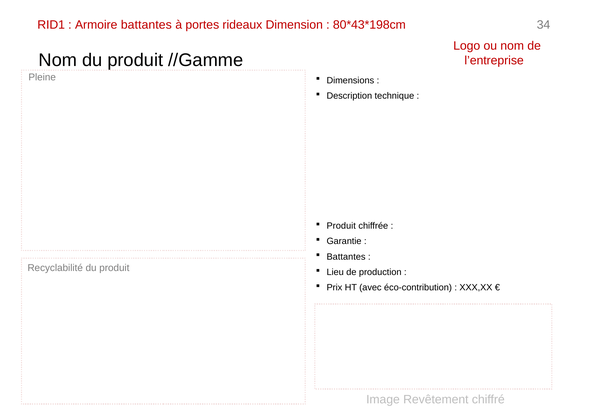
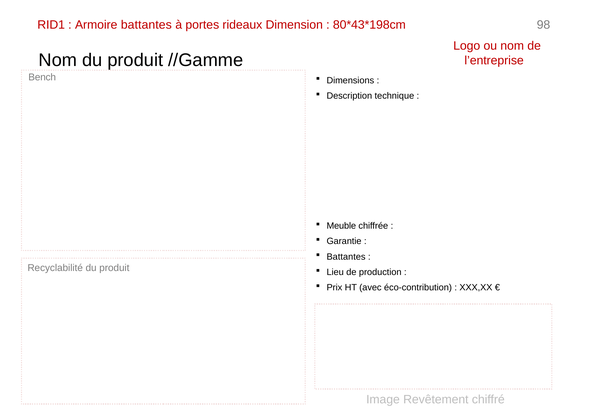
34: 34 -> 98
Pleine: Pleine -> Bench
Produit at (341, 226): Produit -> Meuble
